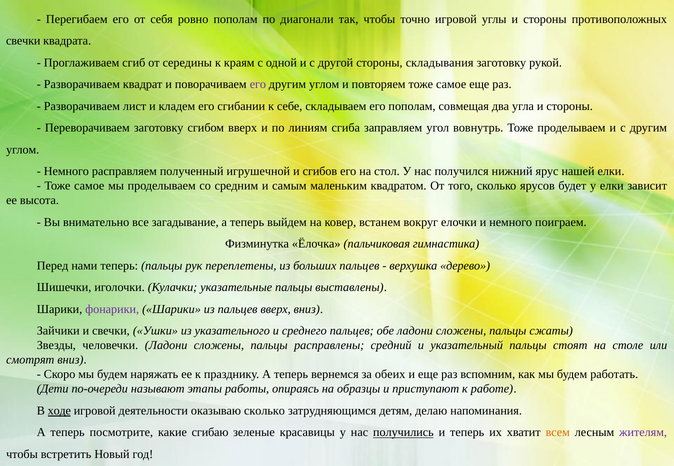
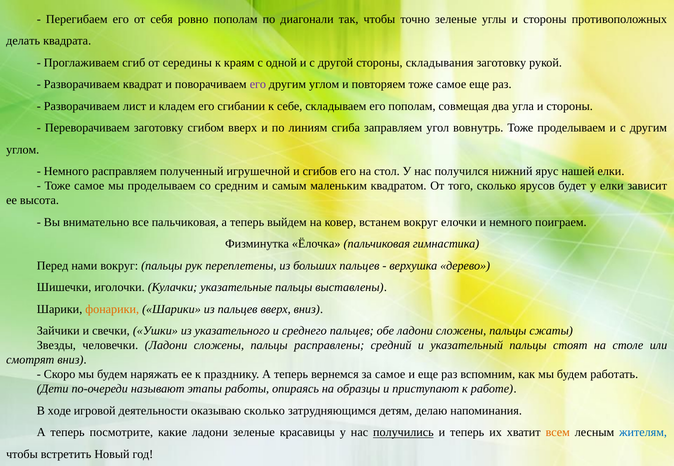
точно игровой: игровой -> зеленые
свечки at (23, 41): свечки -> делать
все загадывание: загадывание -> пальчиковая
нами теперь: теперь -> вокруг
фонарики colour: purple -> orange
за обеих: обеих -> самое
ходе underline: present -> none
какие сгибаю: сгибаю -> ладони
жителям colour: purple -> blue
